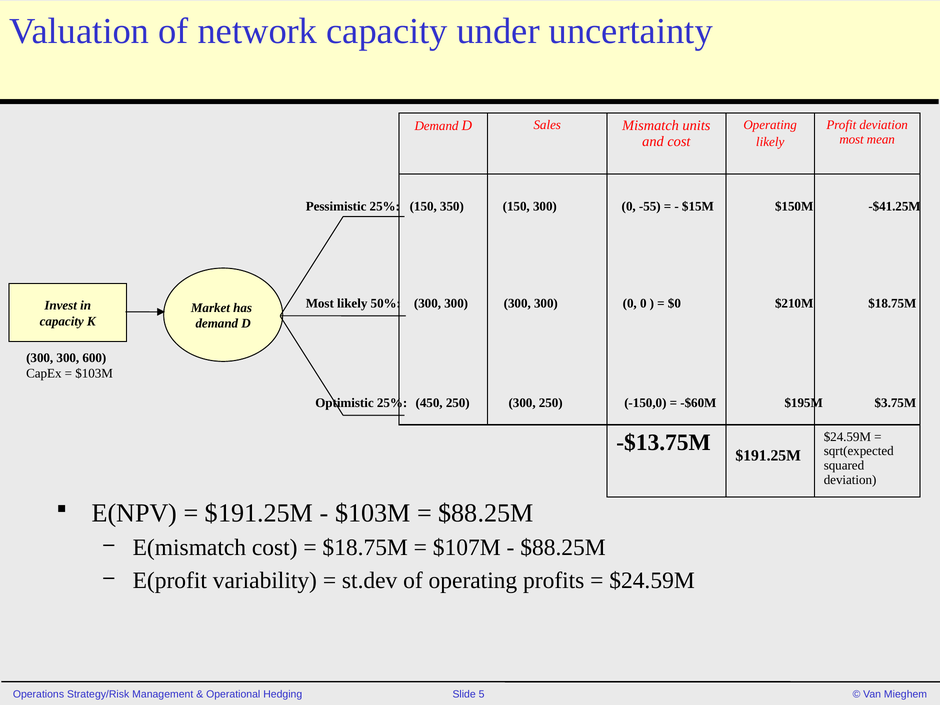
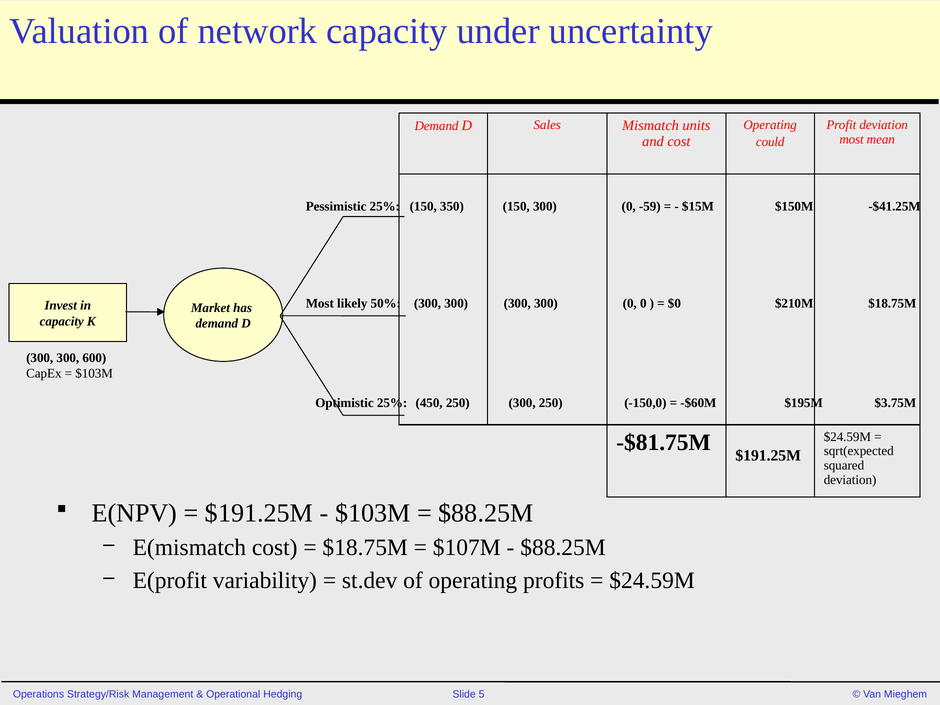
likely at (770, 142): likely -> could
-55: -55 -> -59
-$13.75M: -$13.75M -> -$81.75M
